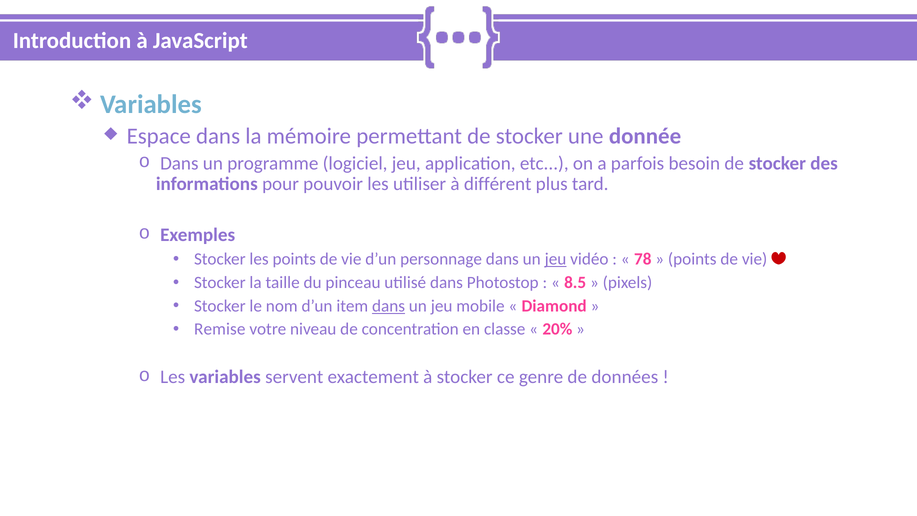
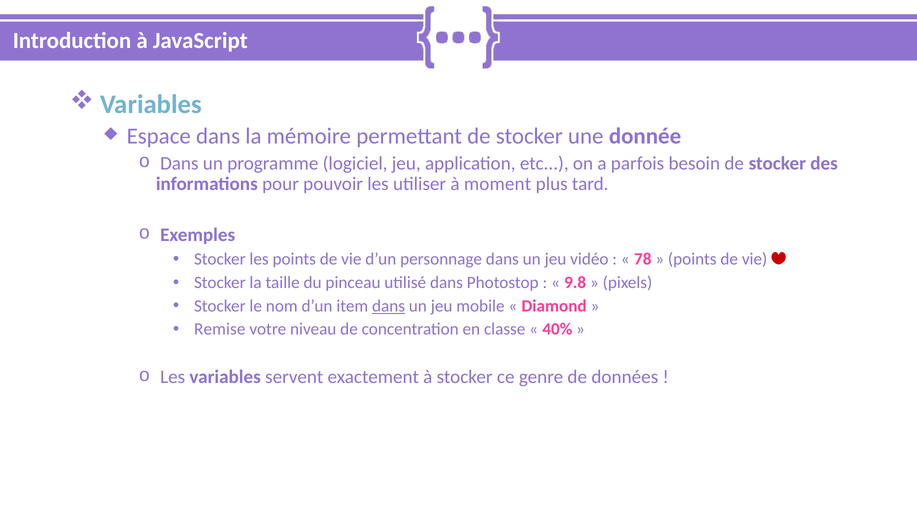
différent: différent -> moment
jeu at (555, 259) underline: present -> none
8.5: 8.5 -> 9.8
20%: 20% -> 40%
